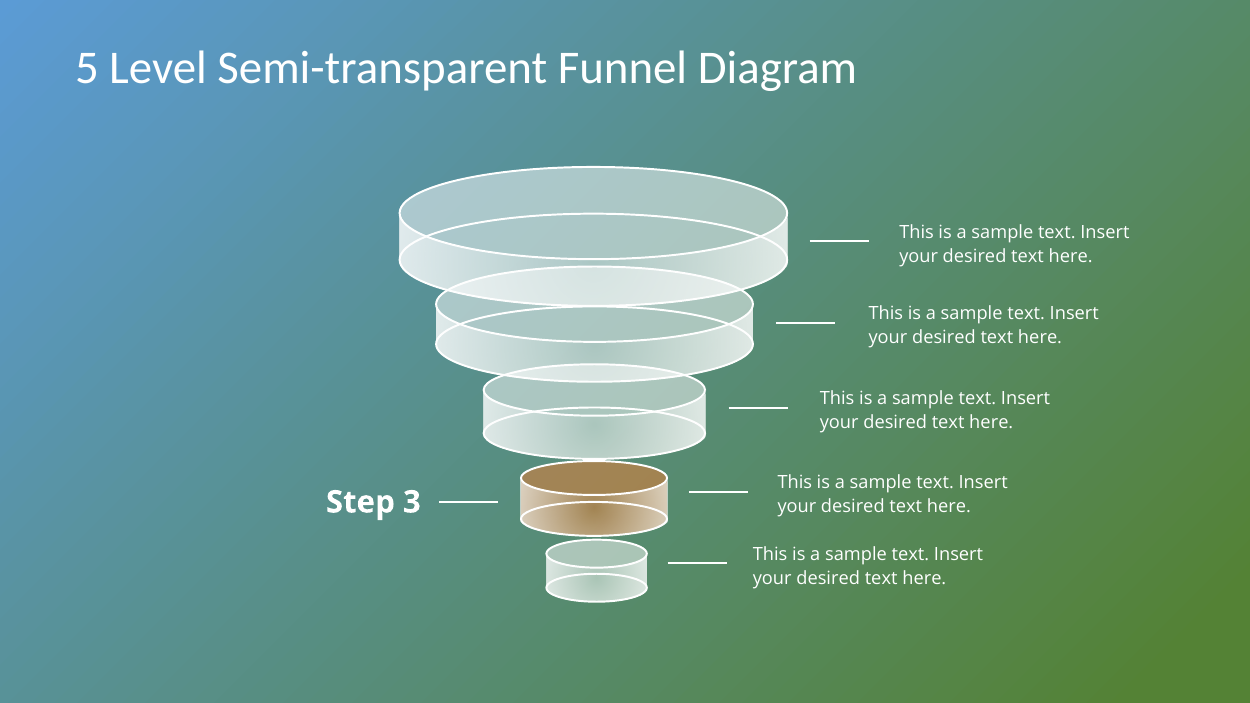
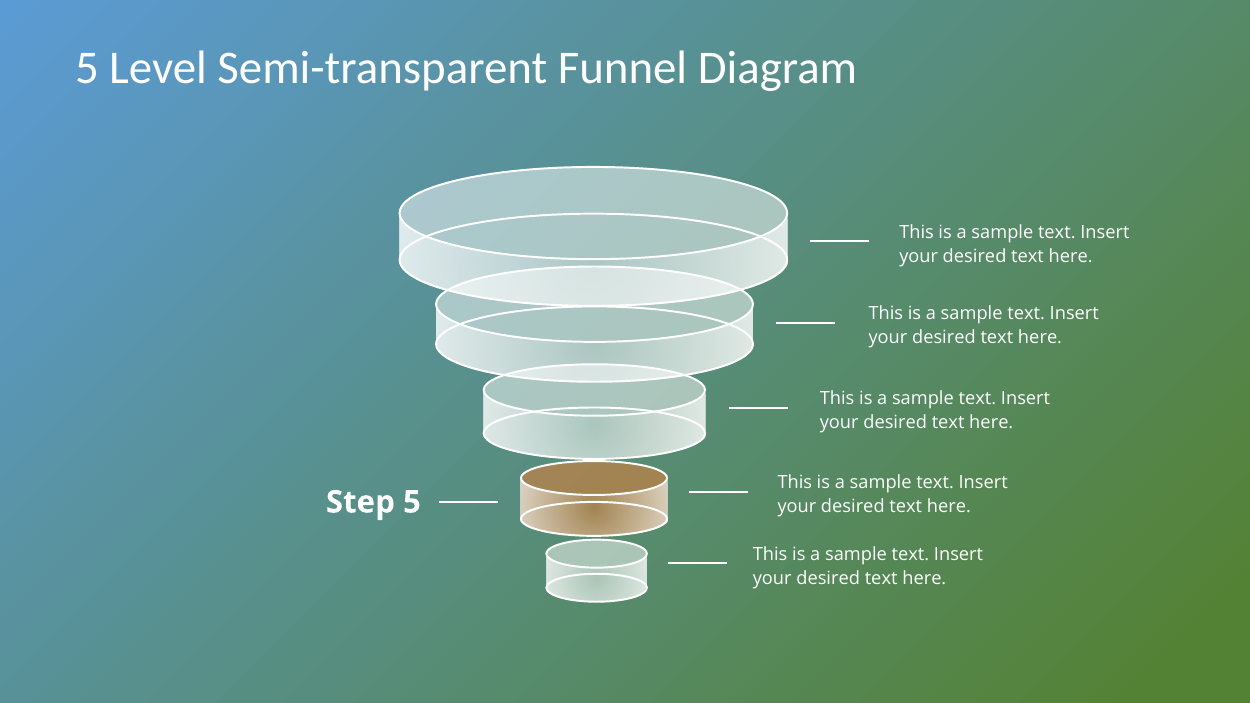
Step 3: 3 -> 5
